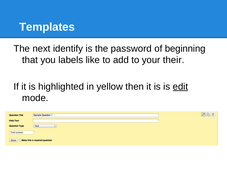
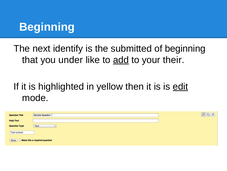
Templates at (47, 27): Templates -> Beginning
password: password -> submitted
labels: labels -> under
add underline: none -> present
